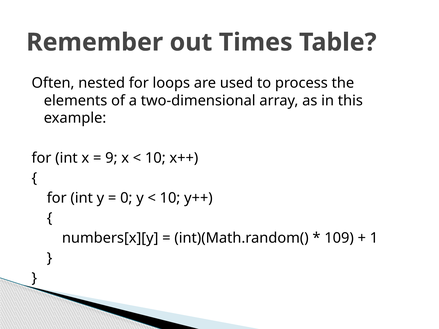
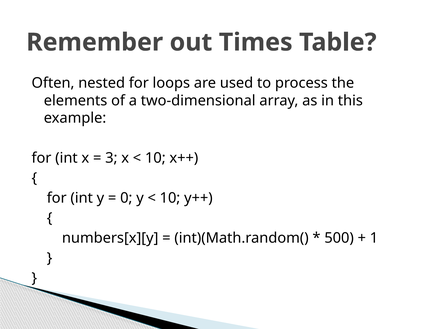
9: 9 -> 3
109: 109 -> 500
